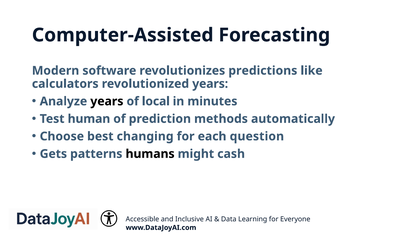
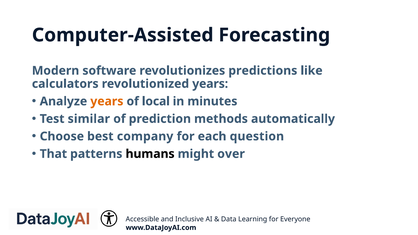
years at (107, 101) colour: black -> orange
human: human -> similar
changing: changing -> company
Gets: Gets -> That
cash: cash -> over
